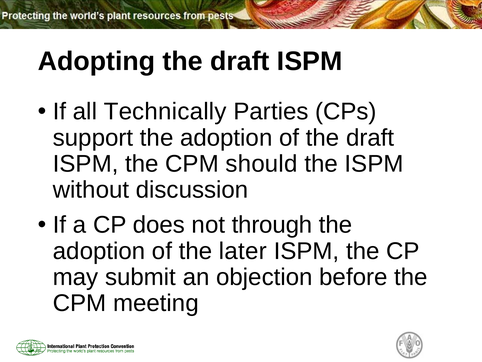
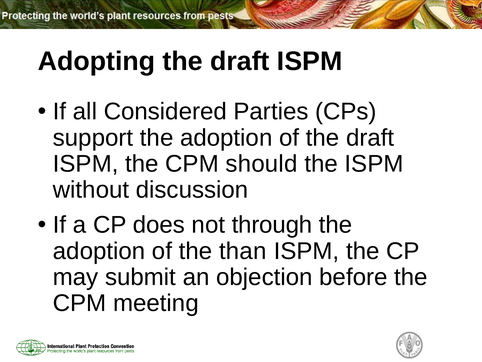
Technically: Technically -> Considered
later: later -> than
